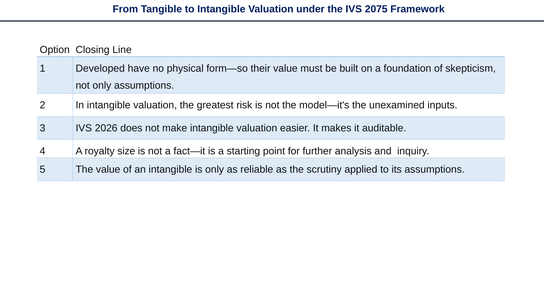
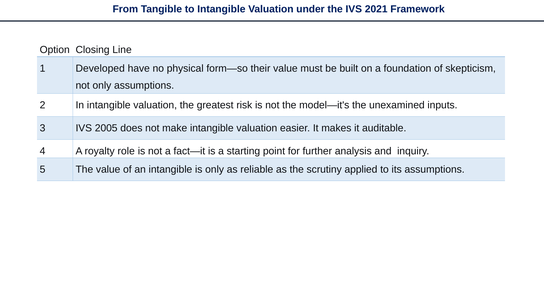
2075: 2075 -> 2021
2026: 2026 -> 2005
size: size -> role
